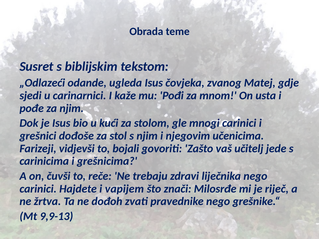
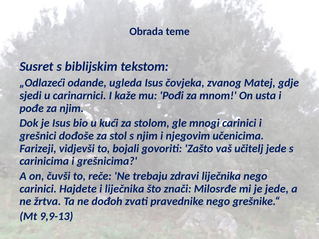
i vapijem: vapijem -> liječnika
je riječ: riječ -> jede
